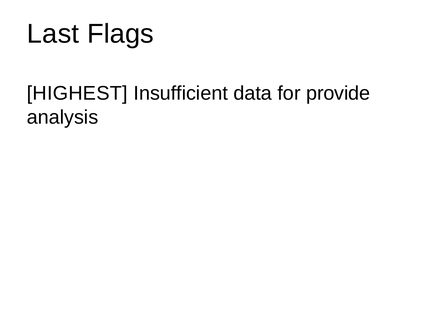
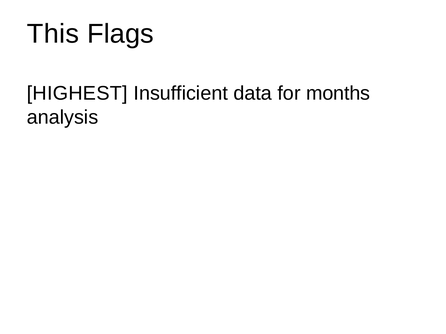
Last: Last -> This
provide: provide -> months
